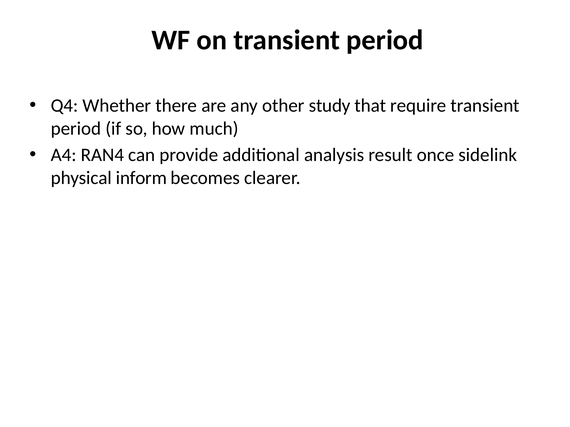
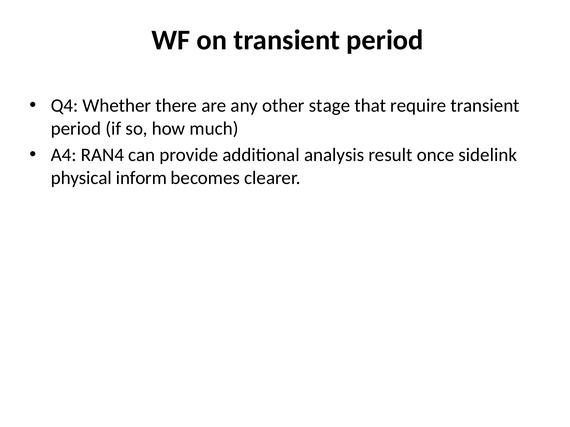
study: study -> stage
